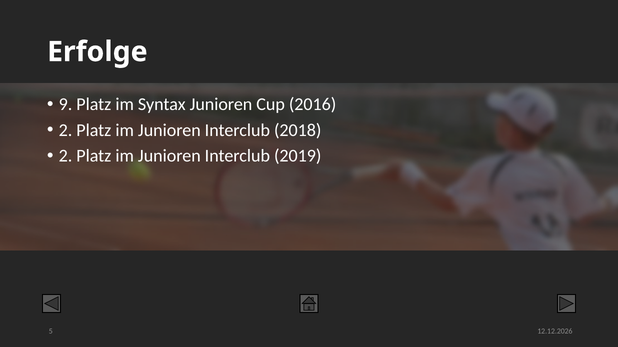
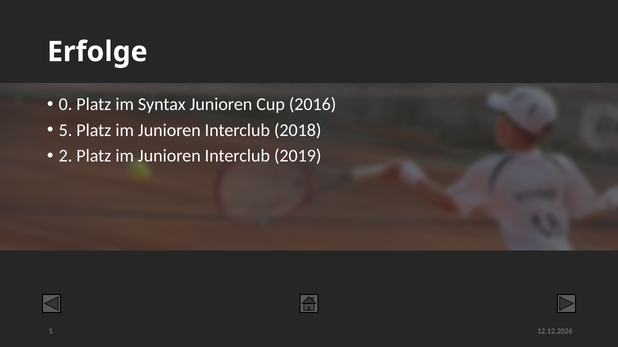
9: 9 -> 0
2 at (66, 130): 2 -> 5
